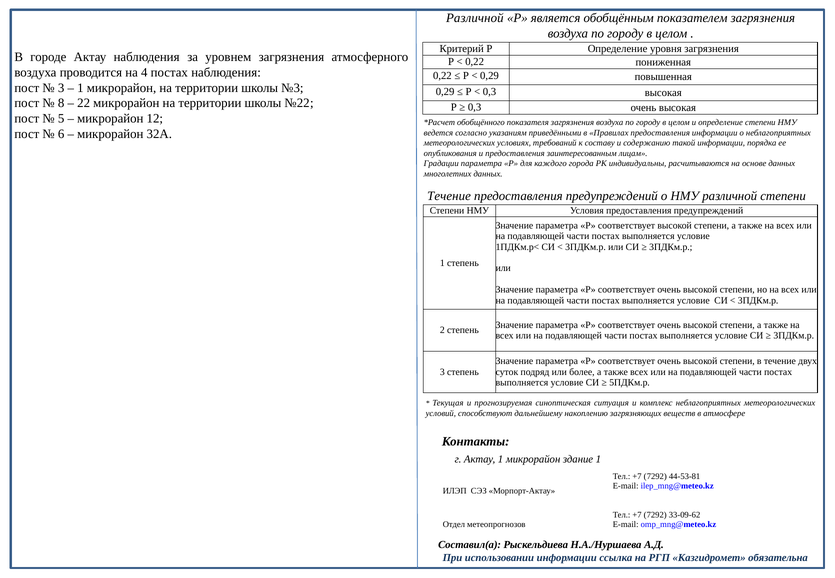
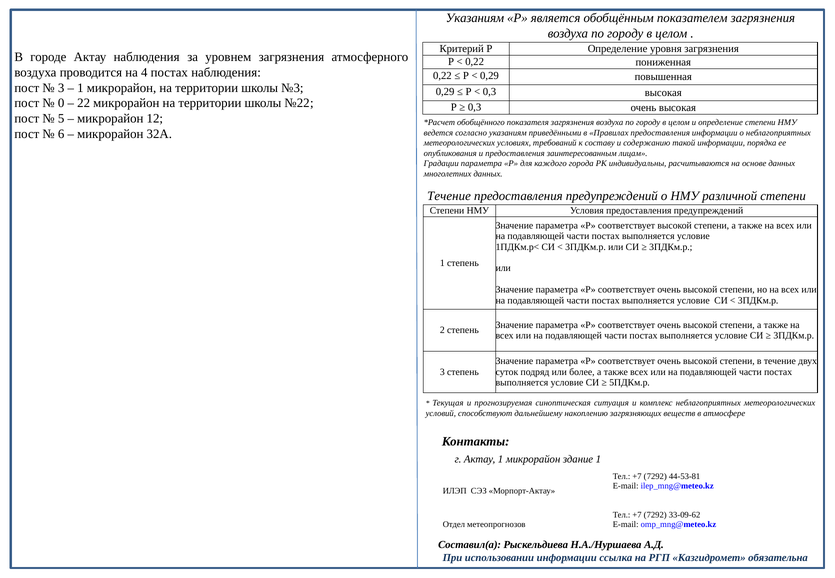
Различной at (475, 18): Различной -> Указаниям
8: 8 -> 0
